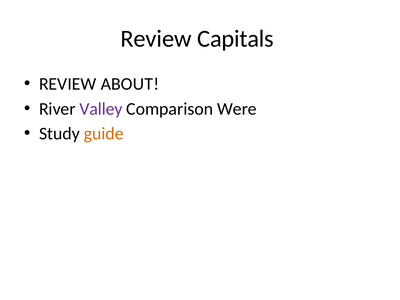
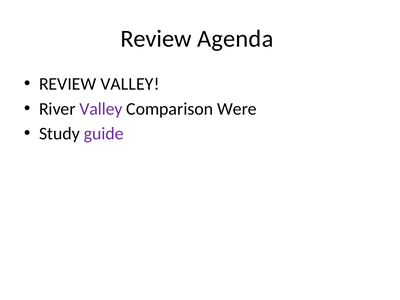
Capitals: Capitals -> Agenda
REVIEW ABOUT: ABOUT -> VALLEY
guide colour: orange -> purple
